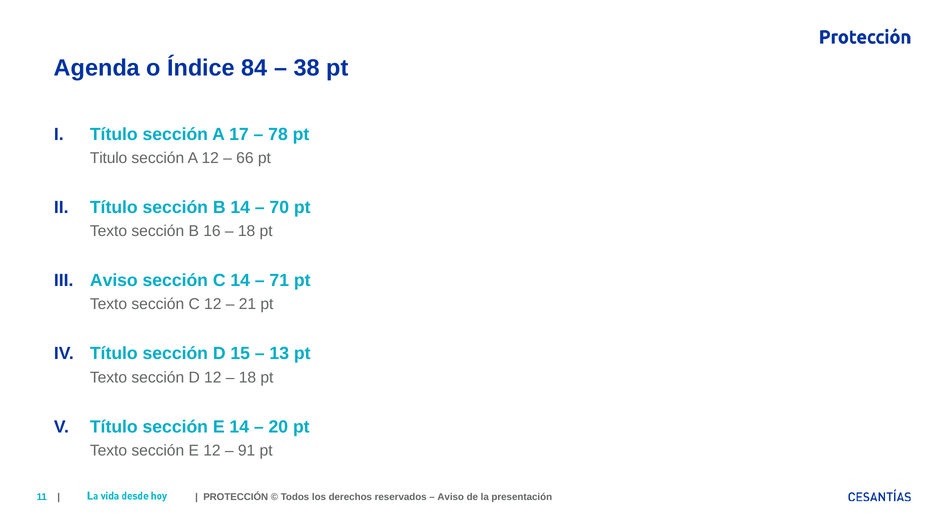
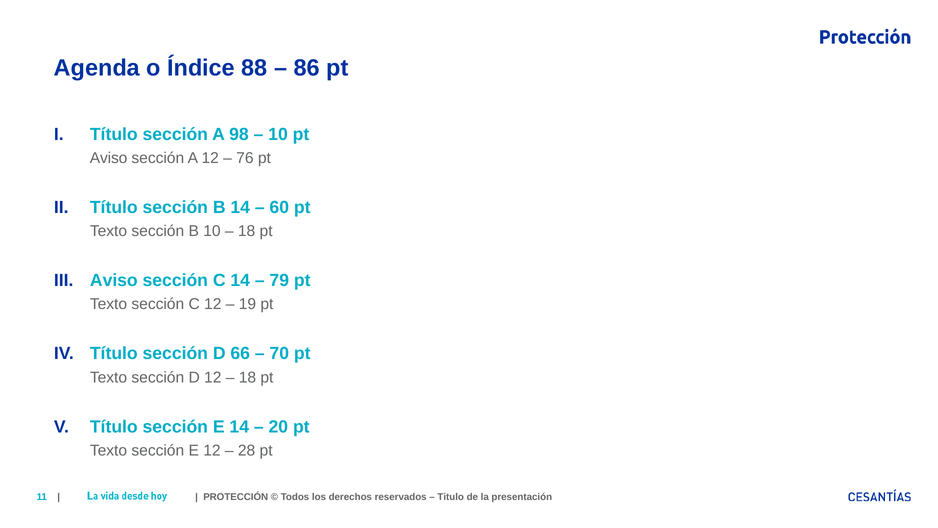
84: 84 -> 88
38: 38 -> 86
17: 17 -> 98
78 at (278, 134): 78 -> 10
Titulo at (109, 158): Titulo -> Aviso
66: 66 -> 76
70: 70 -> 60
B 16: 16 -> 10
71: 71 -> 79
21: 21 -> 19
15: 15 -> 66
13: 13 -> 70
91: 91 -> 28
Aviso at (451, 497): Aviso -> Titulo
